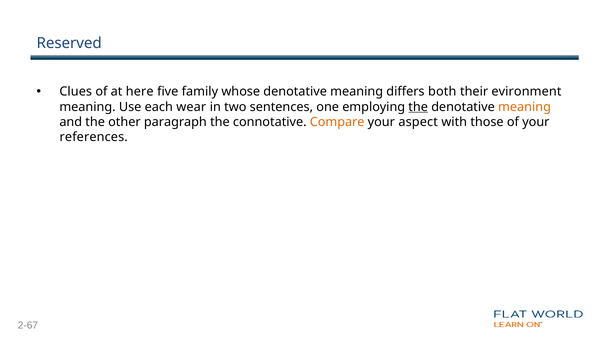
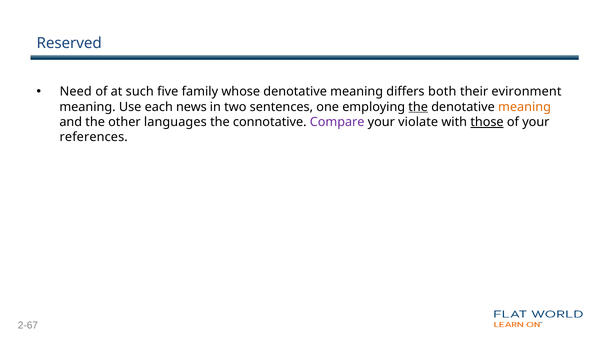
Clues: Clues -> Need
here: here -> such
wear: wear -> news
paragraph: paragraph -> languages
Compare colour: orange -> purple
aspect: aspect -> violate
those underline: none -> present
